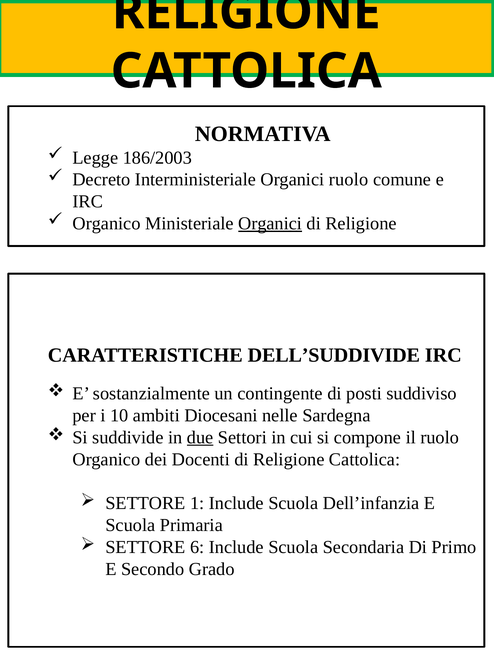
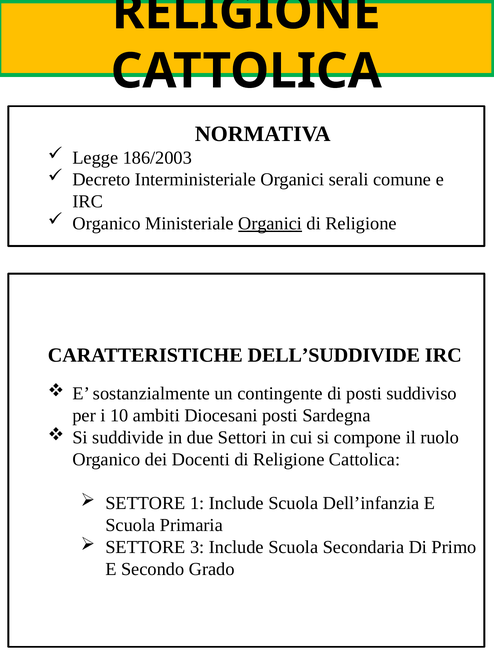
Organici ruolo: ruolo -> serali
Diocesani nelle: nelle -> posti
due underline: present -> none
6: 6 -> 3
